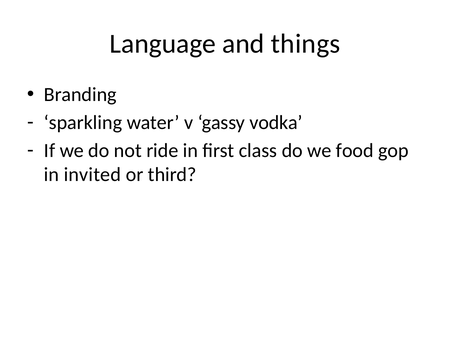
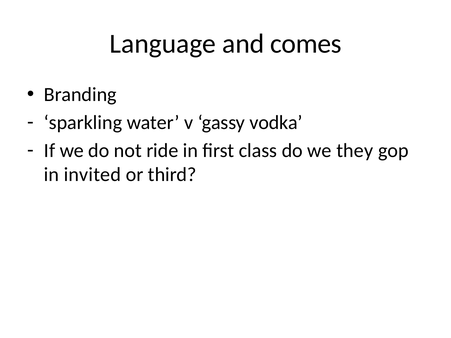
things: things -> comes
food: food -> they
